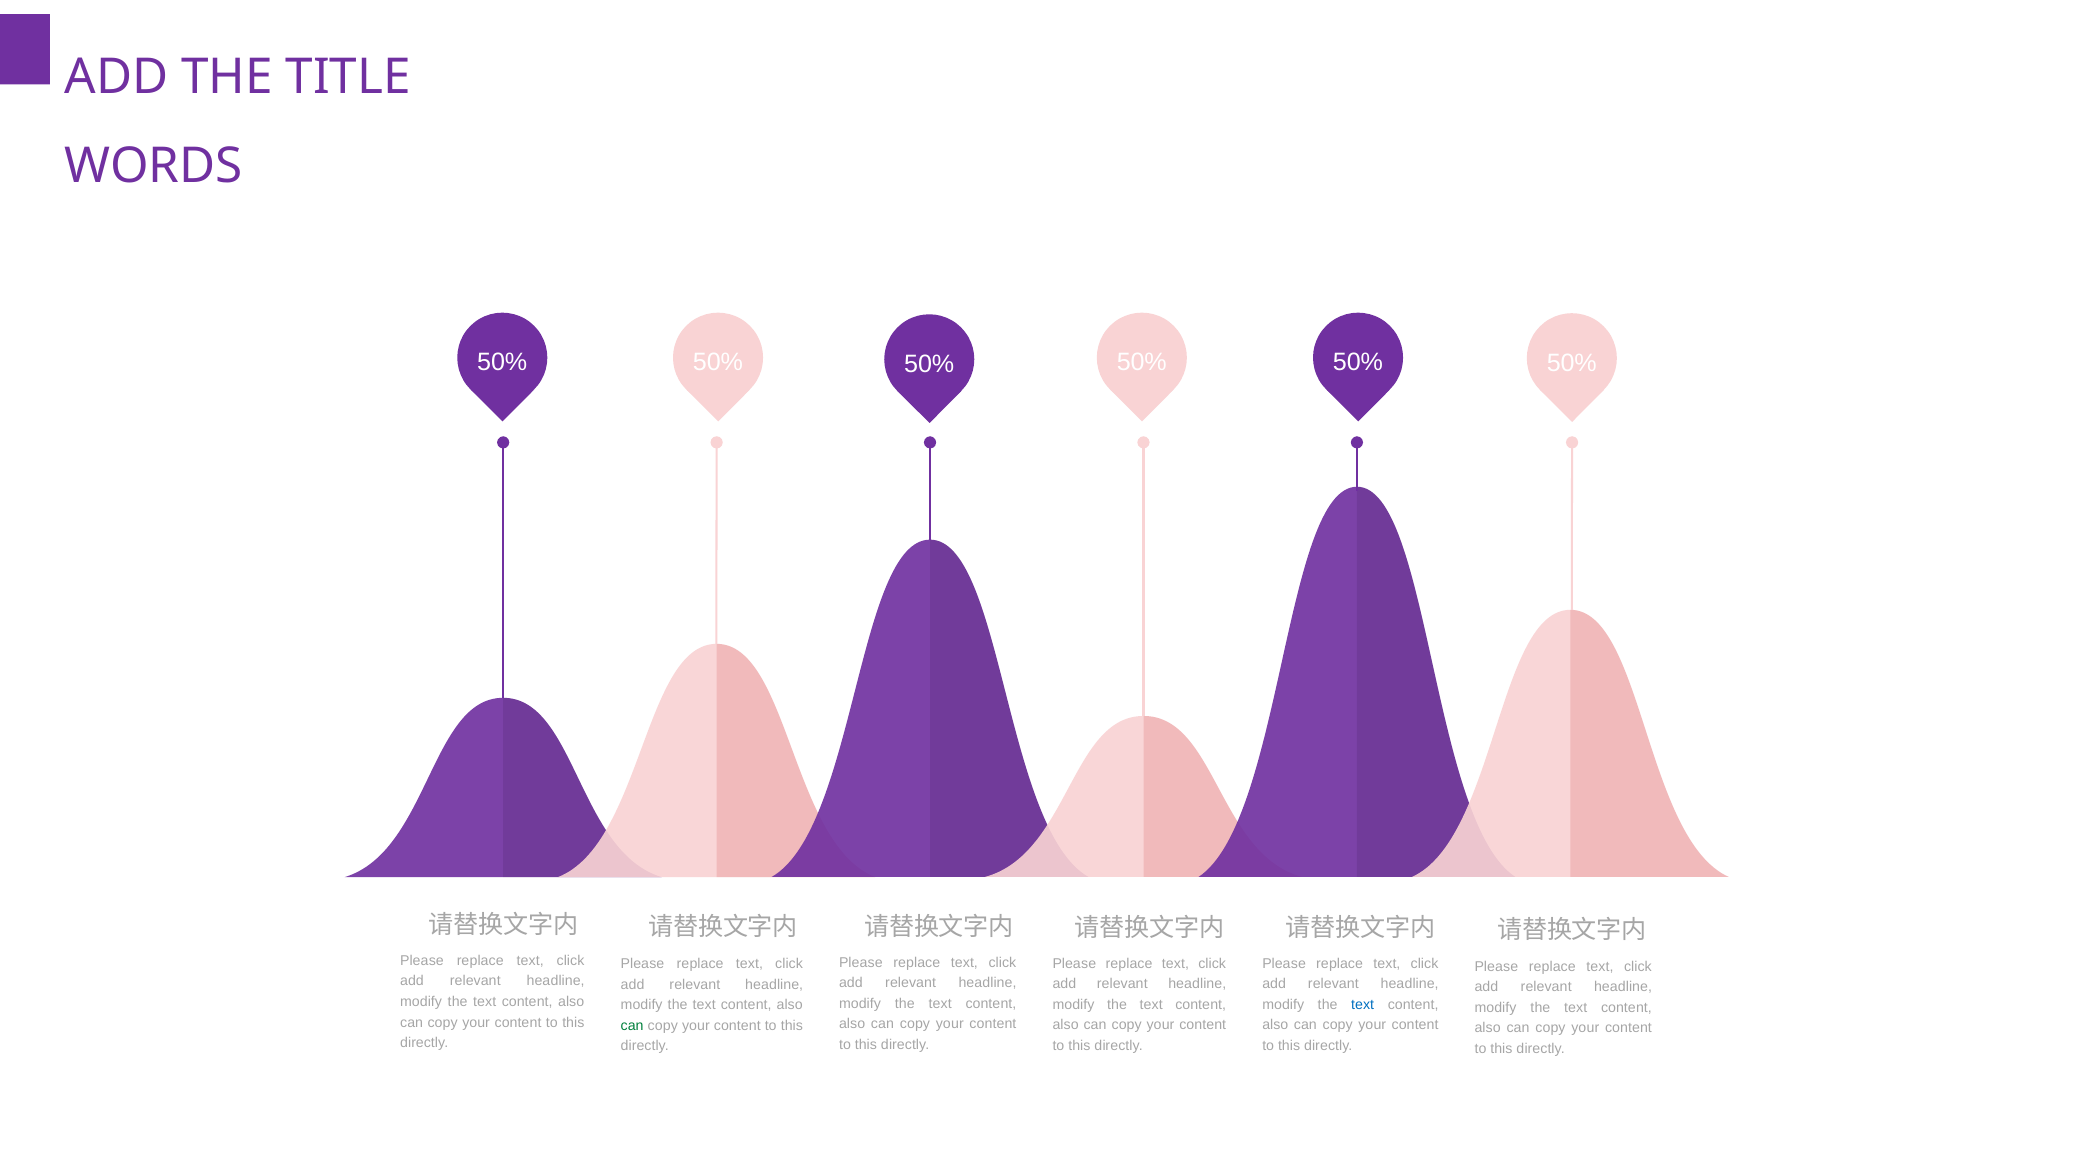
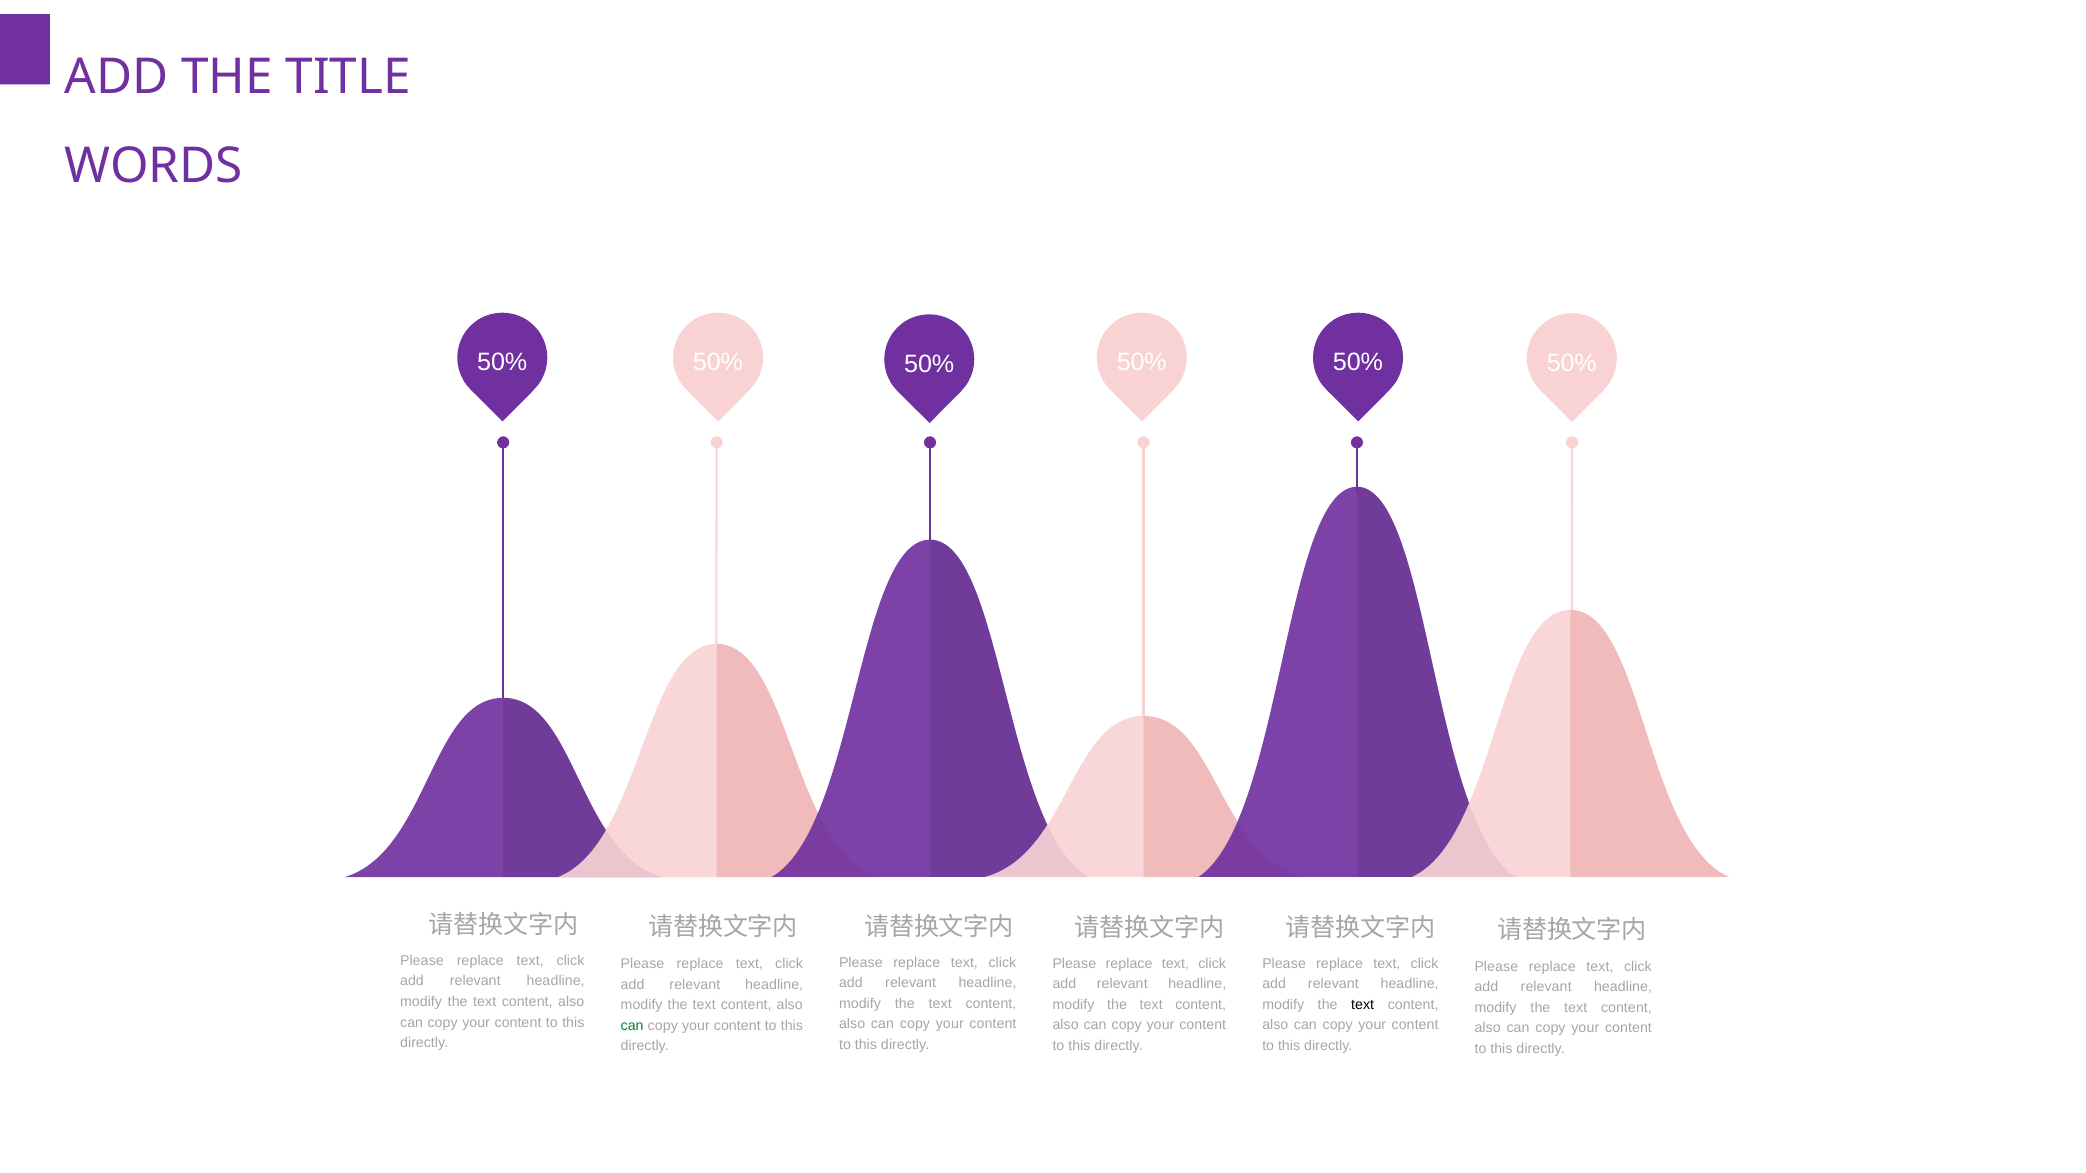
text at (1363, 1005) colour: blue -> black
